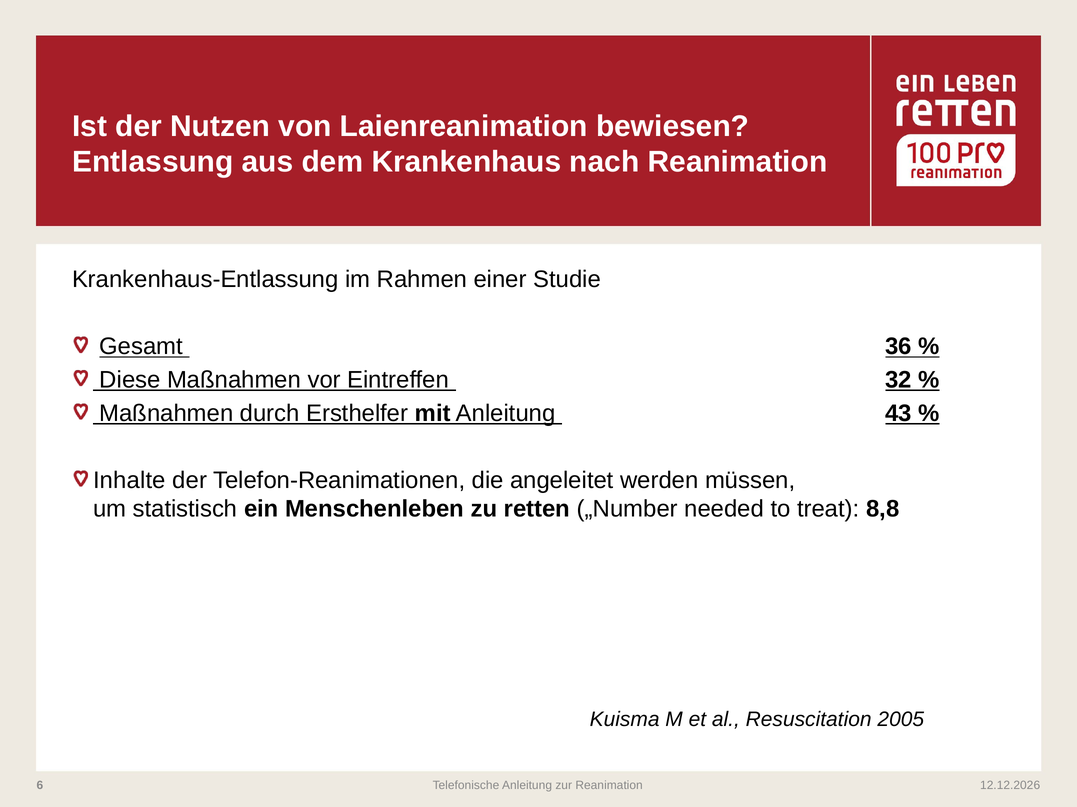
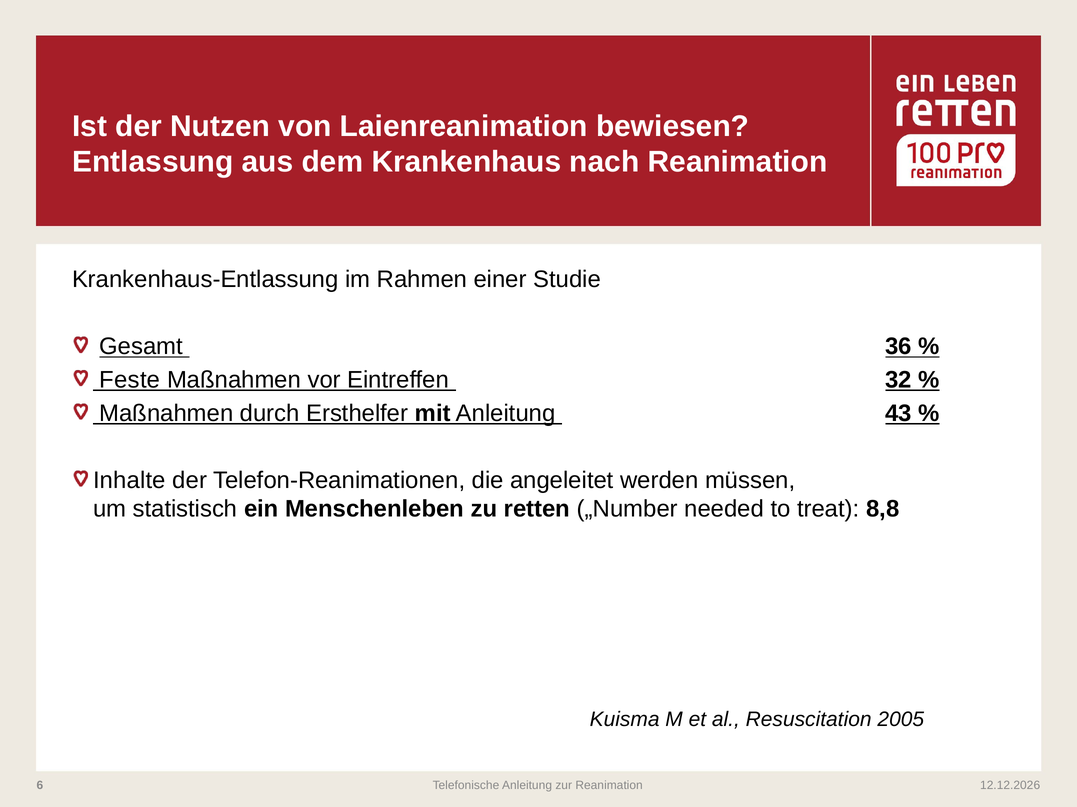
Diese: Diese -> Feste
